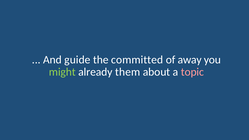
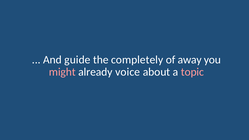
committed: committed -> completely
might colour: light green -> pink
them: them -> voice
